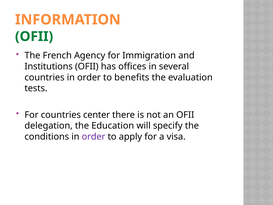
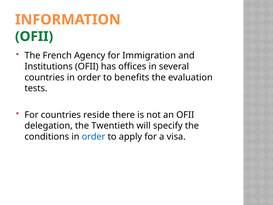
center: center -> reside
Education: Education -> Twentieth
order at (94, 136) colour: purple -> blue
